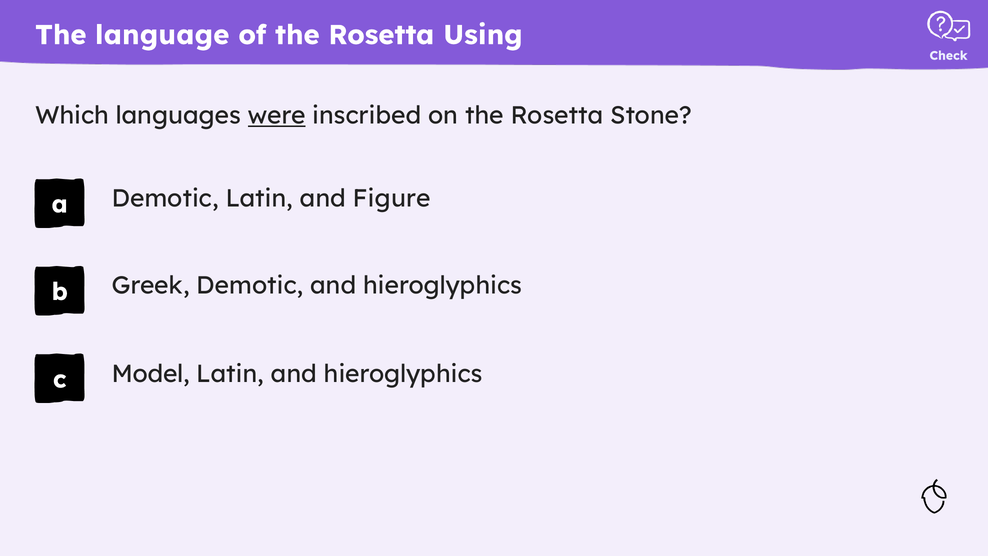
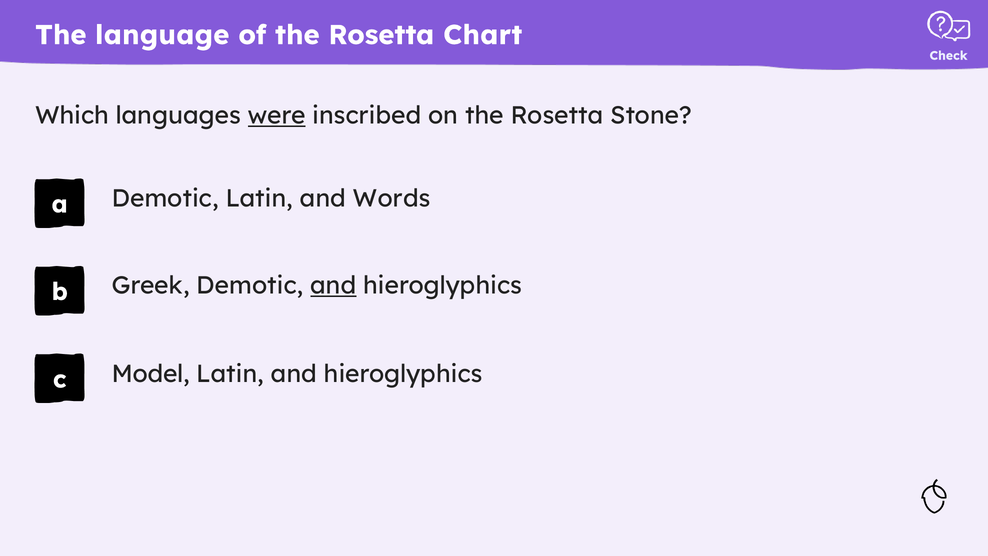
Using: Using -> Chart
Figure: Figure -> Words
and at (333, 286) underline: none -> present
